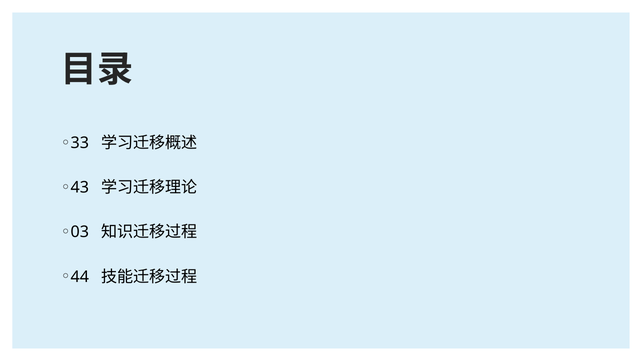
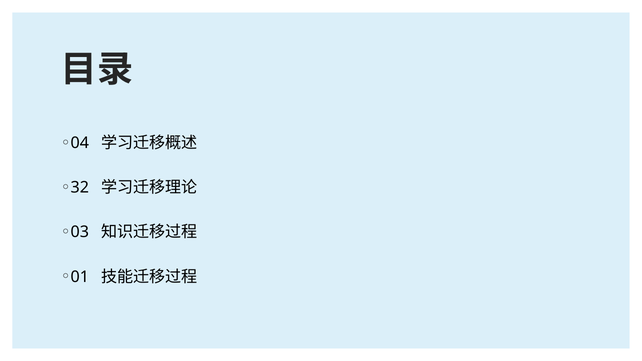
33: 33 -> 04
43: 43 -> 32
44: 44 -> 01
